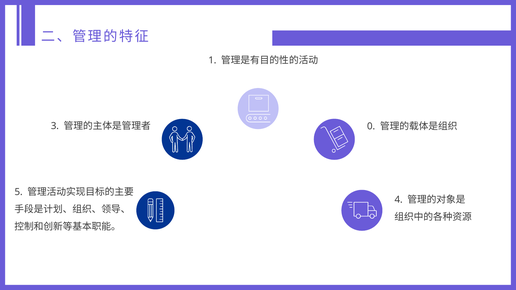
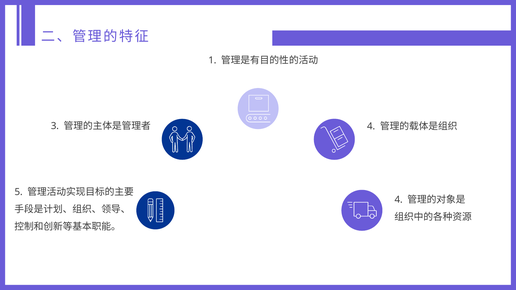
0 at (371, 126): 0 -> 4
